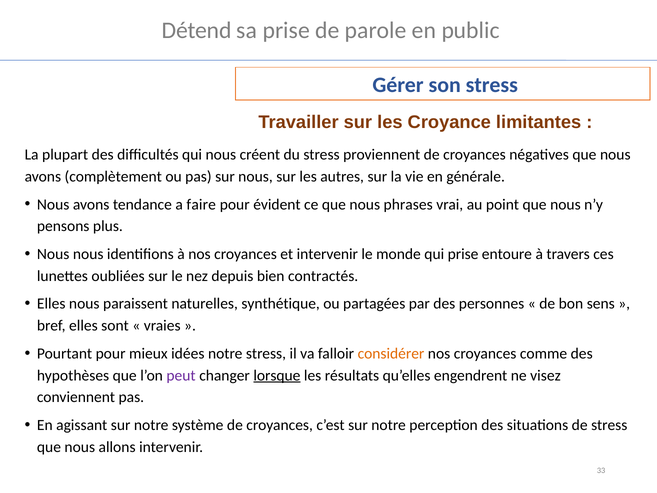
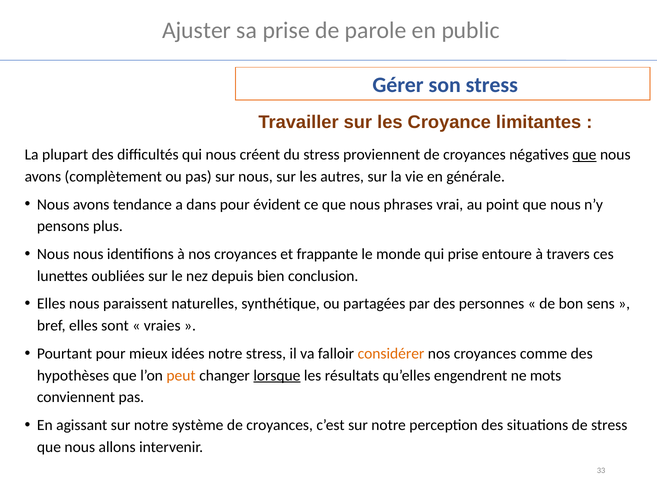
Détend: Détend -> Ajuster
que at (584, 155) underline: none -> present
faire: faire -> dans
et intervenir: intervenir -> frappante
contractés: contractés -> conclusion
peut colour: purple -> orange
visez: visez -> mots
